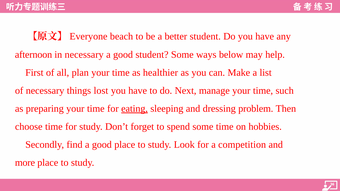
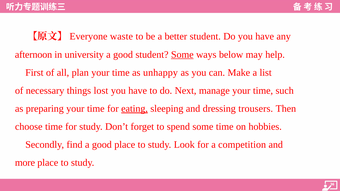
beach: beach -> waste
in necessary: necessary -> university
Some at (182, 55) underline: none -> present
healthier: healthier -> unhappy
problem: problem -> trousers
